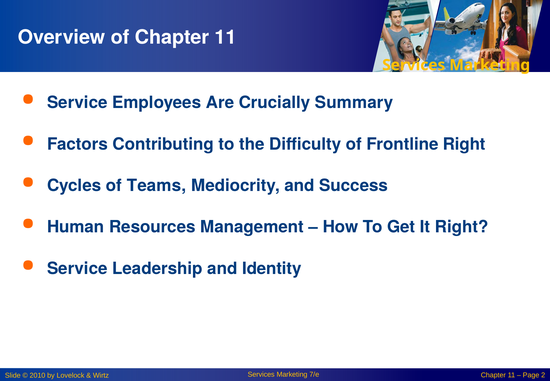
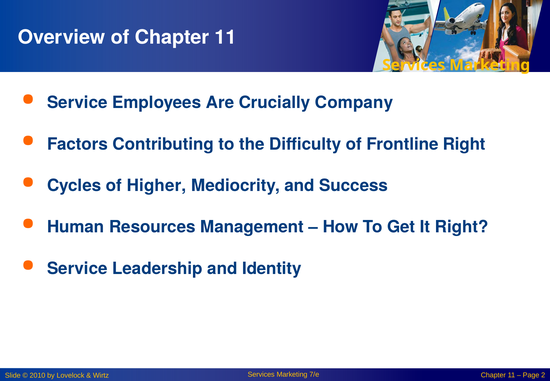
Summary: Summary -> Company
Teams: Teams -> Higher
